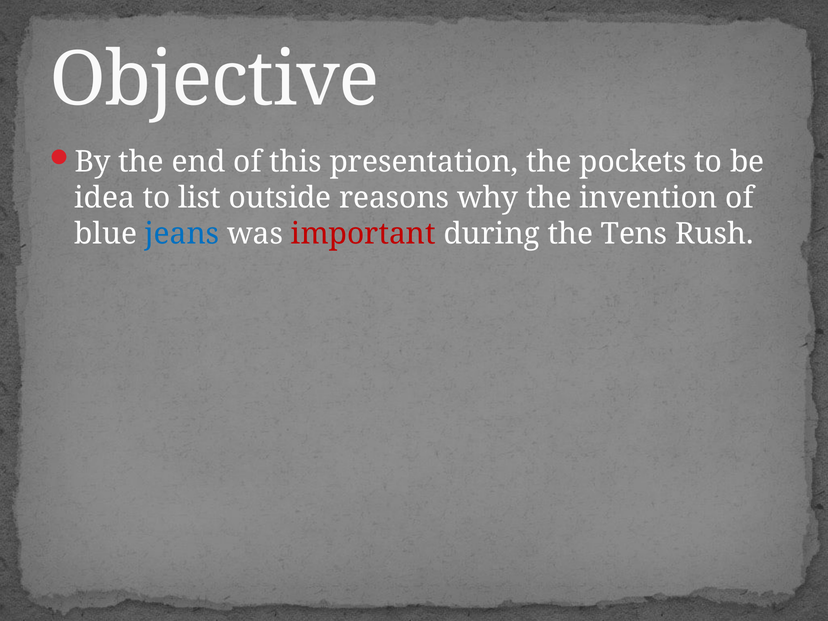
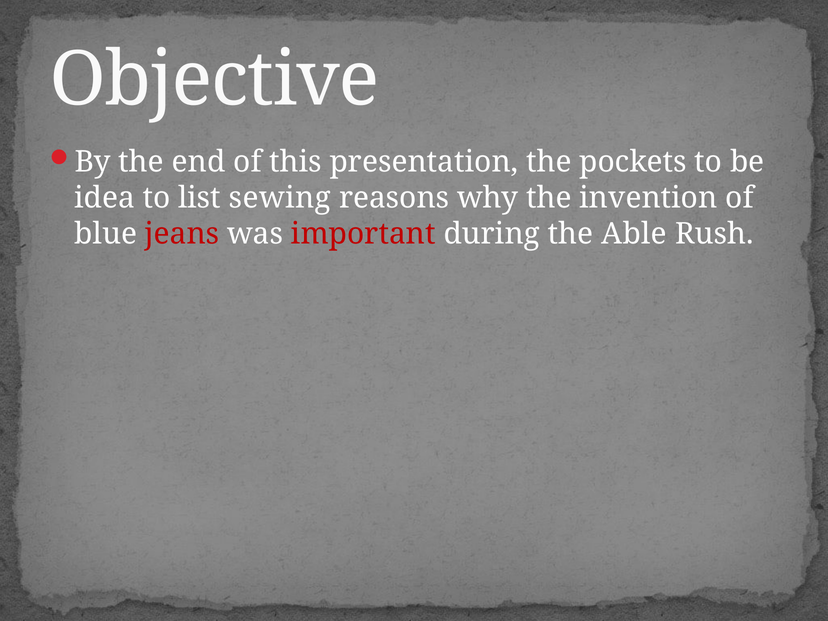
outside: outside -> sewing
jeans colour: blue -> red
Tens: Tens -> Able
